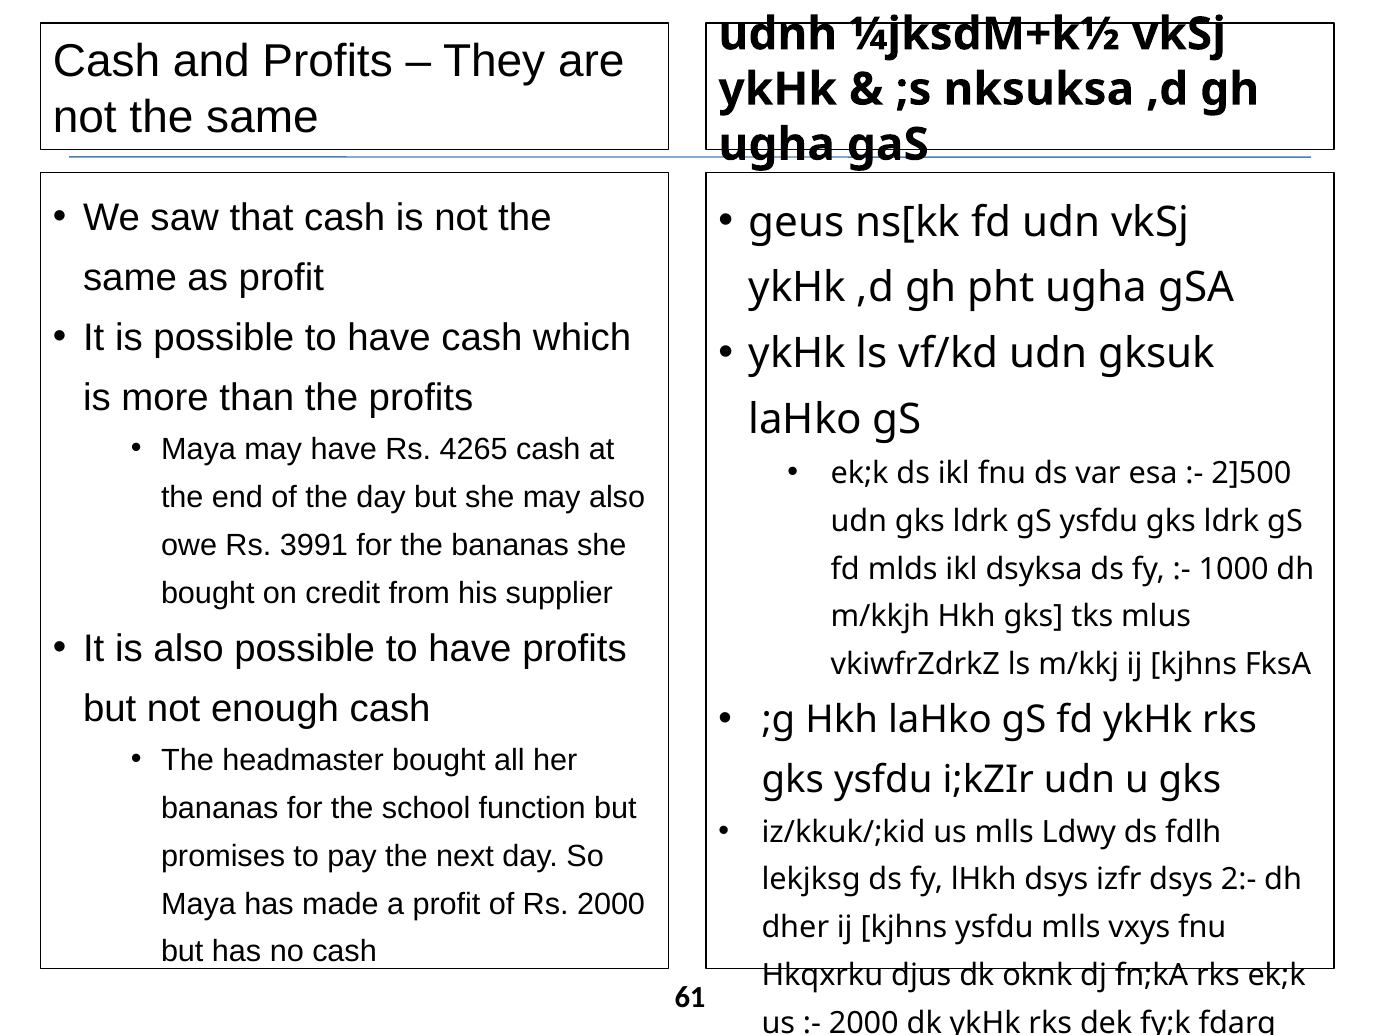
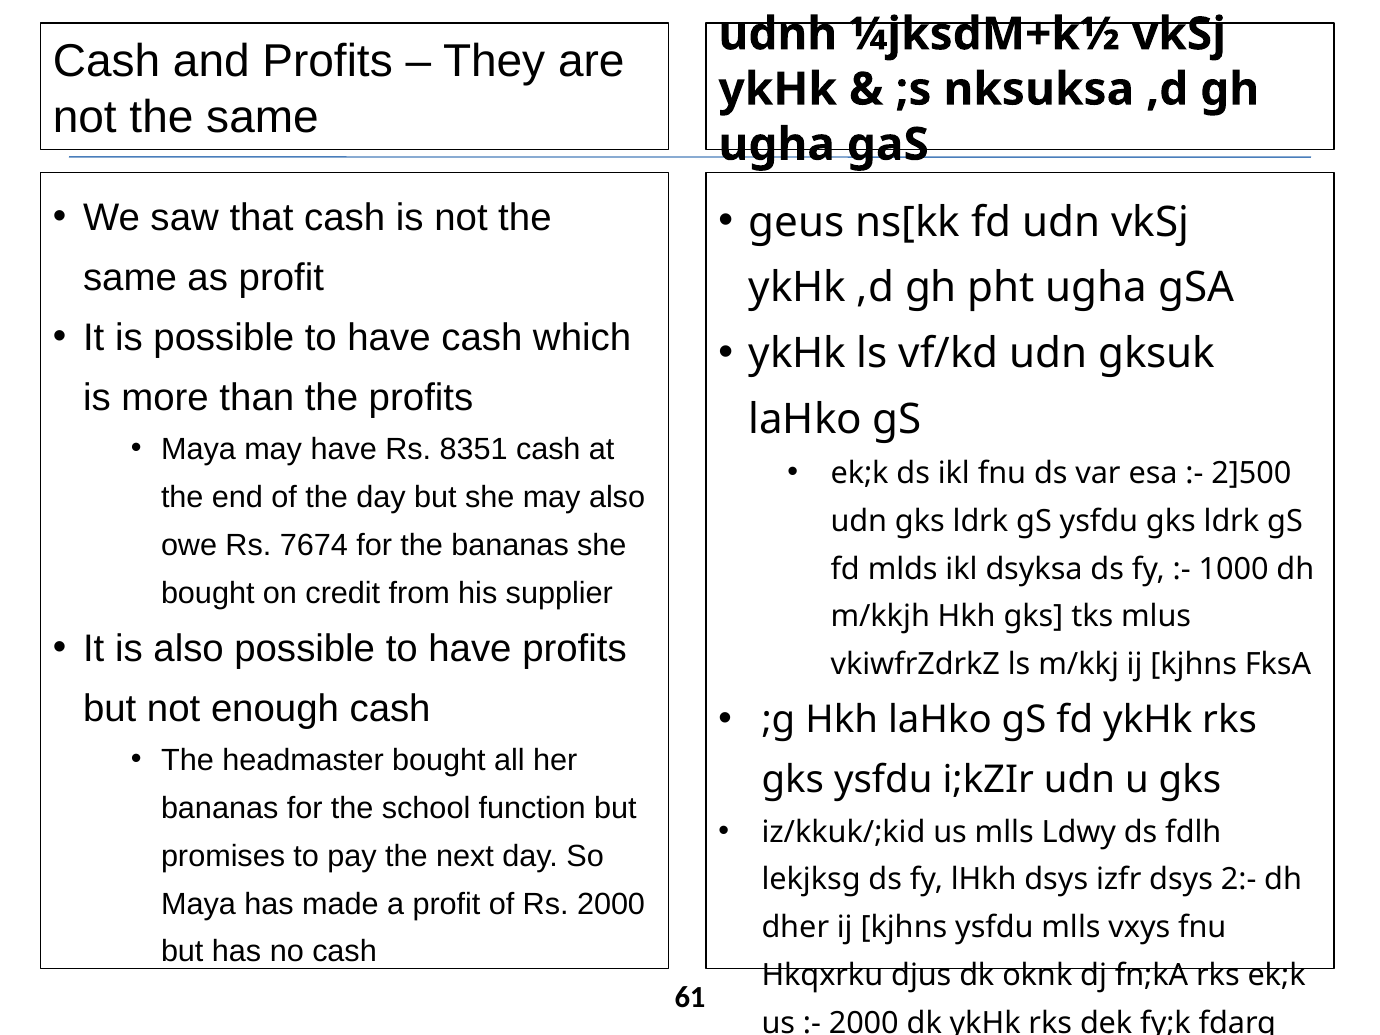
4265: 4265 -> 8351
3991: 3991 -> 7674
